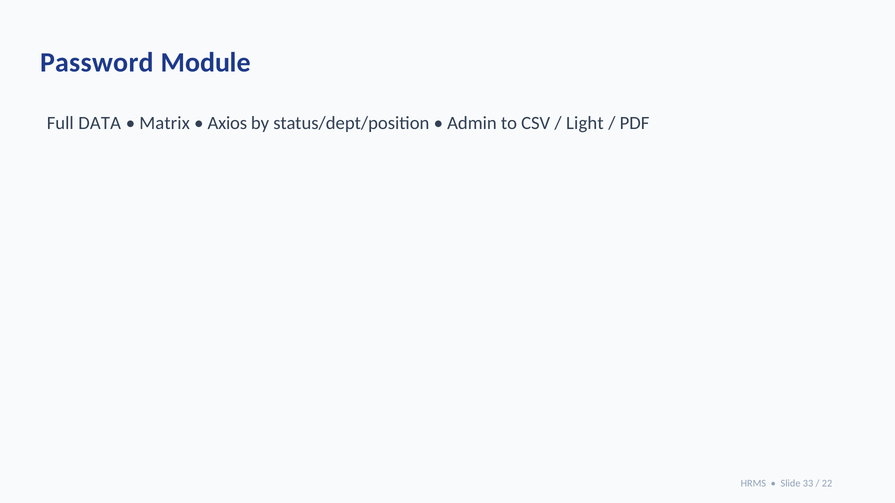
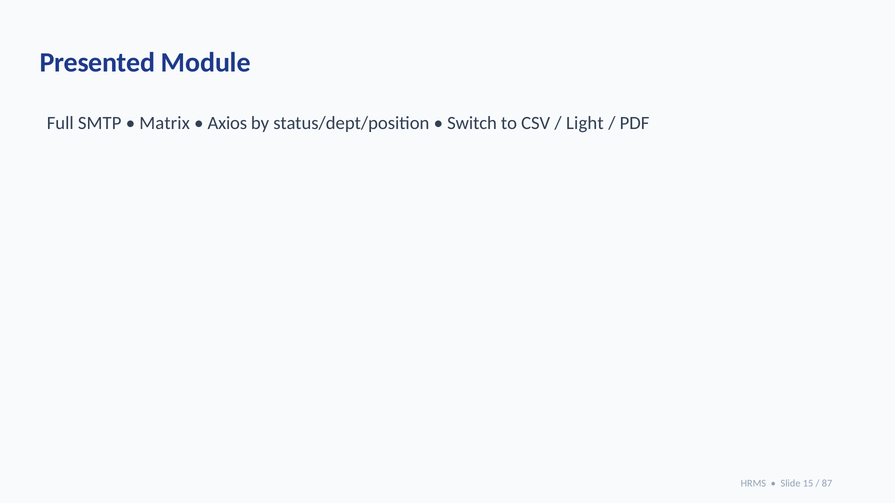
Password: Password -> Presented
DATA: DATA -> SMTP
Admin: Admin -> Switch
33: 33 -> 15
22: 22 -> 87
